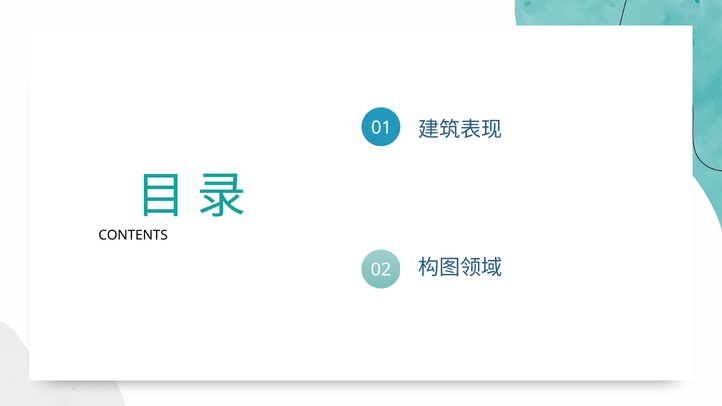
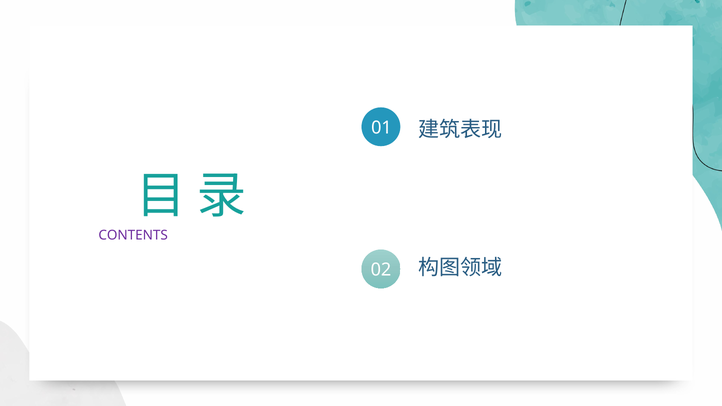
CONTENTS colour: black -> purple
